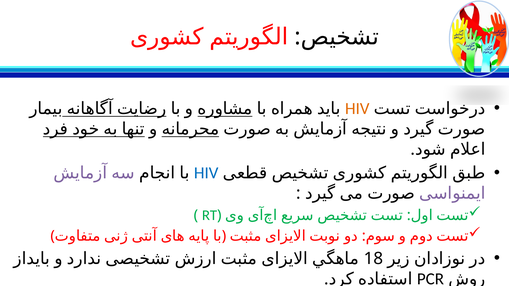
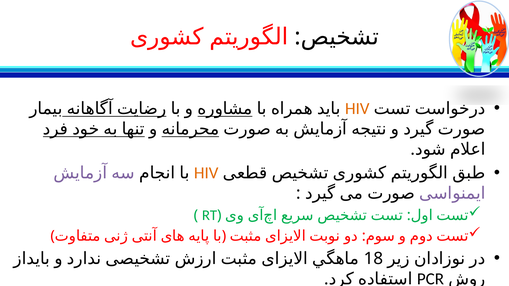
HIV at (206, 173) colour: blue -> orange
